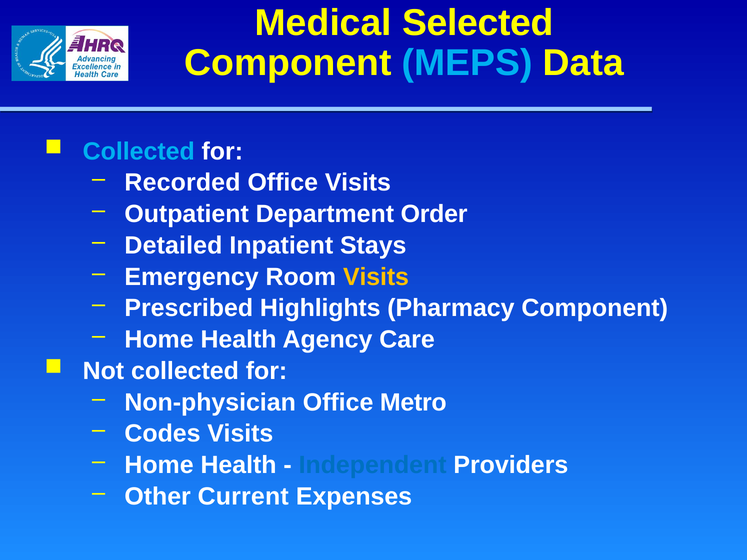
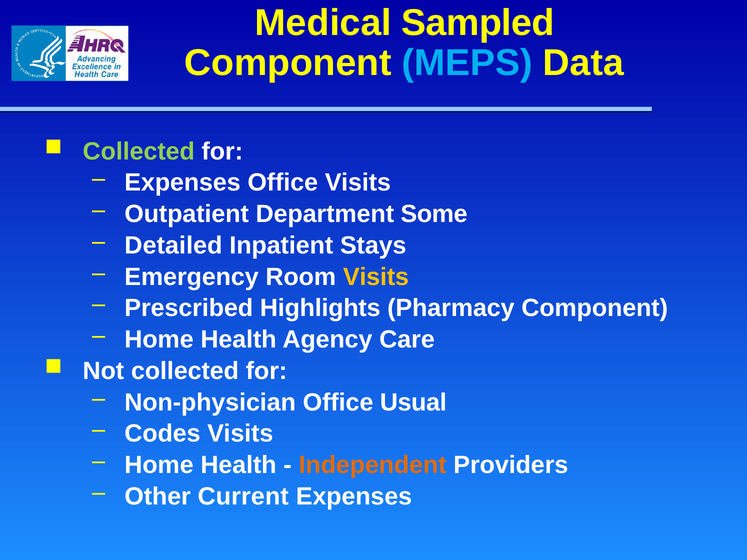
Selected: Selected -> Sampled
Collected at (139, 151) colour: light blue -> light green
Recorded at (182, 183): Recorded -> Expenses
Order: Order -> Some
Metro: Metro -> Usual
Independent colour: blue -> orange
